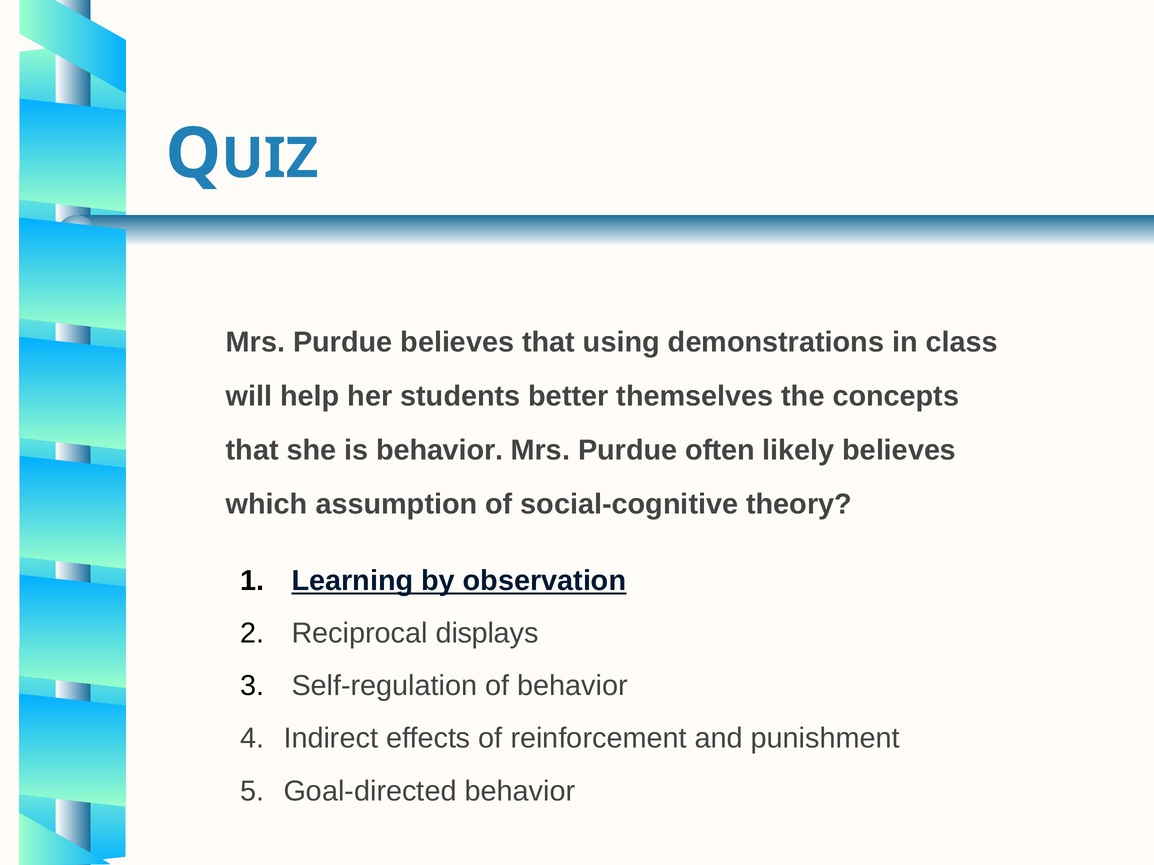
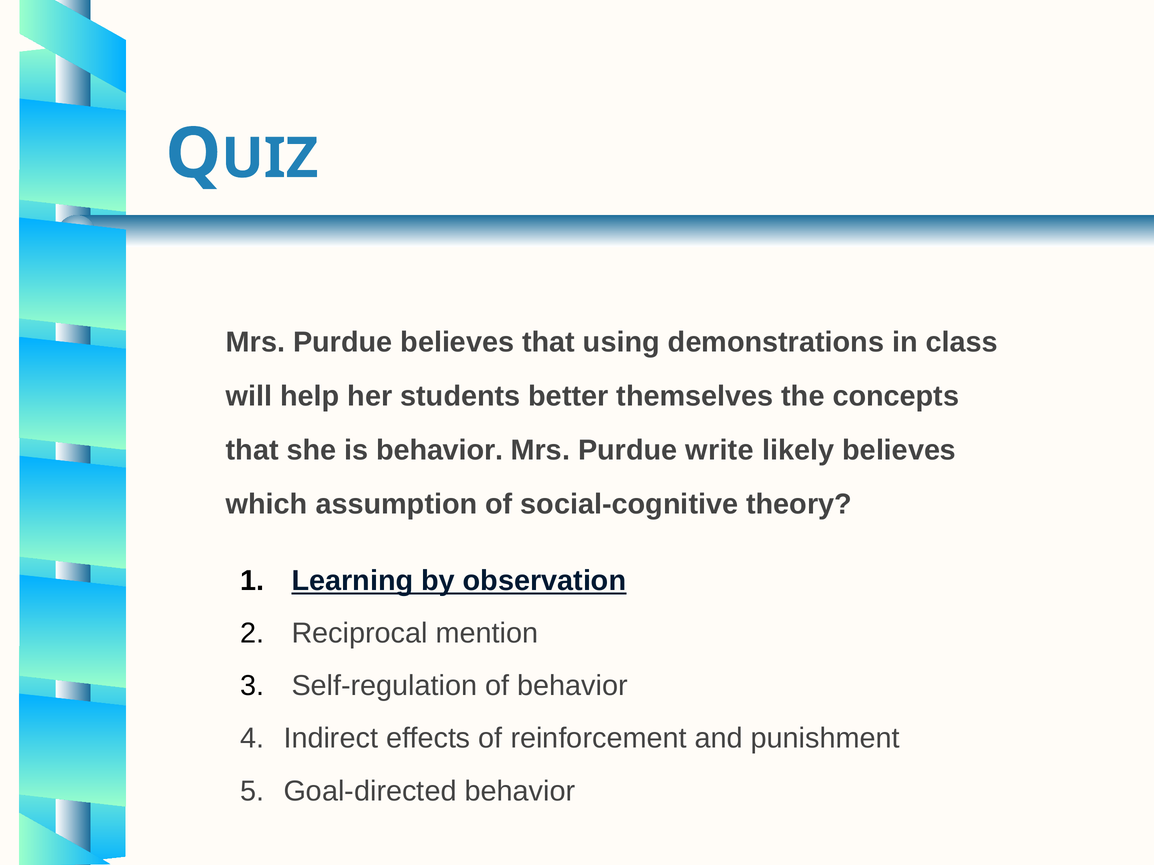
often: often -> write
displays: displays -> mention
